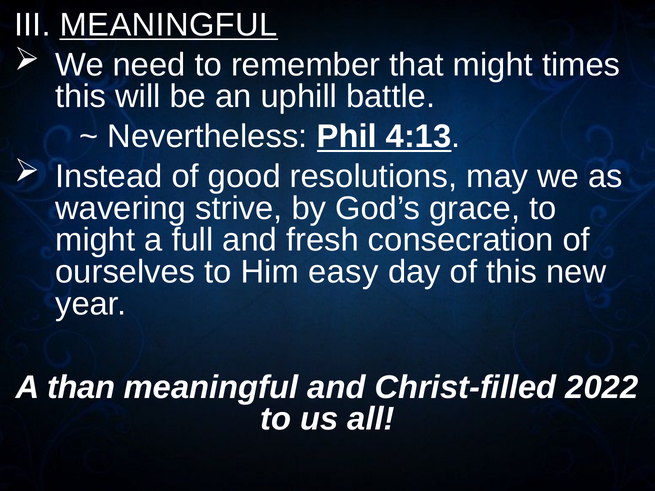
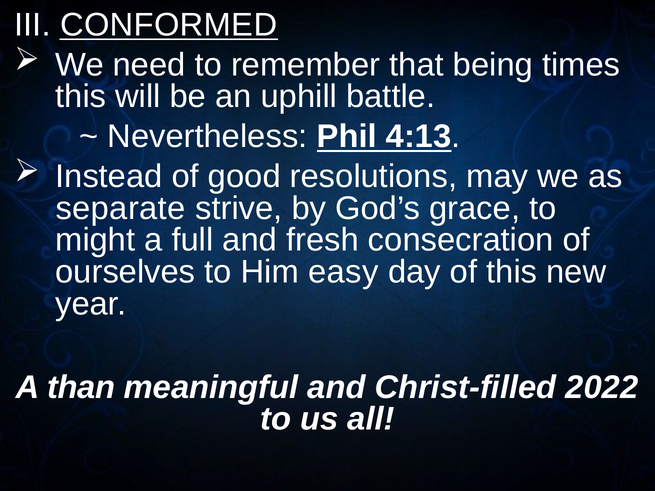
III MEANINGFUL: MEANINGFUL -> CONFORMED
that might: might -> being
wavering: wavering -> separate
